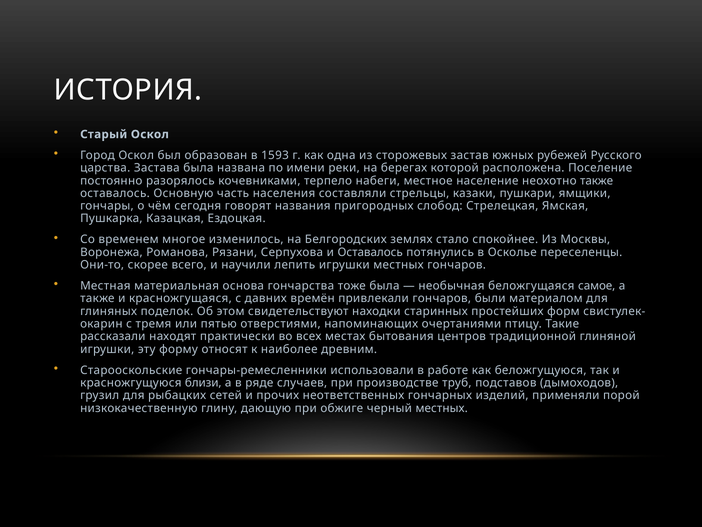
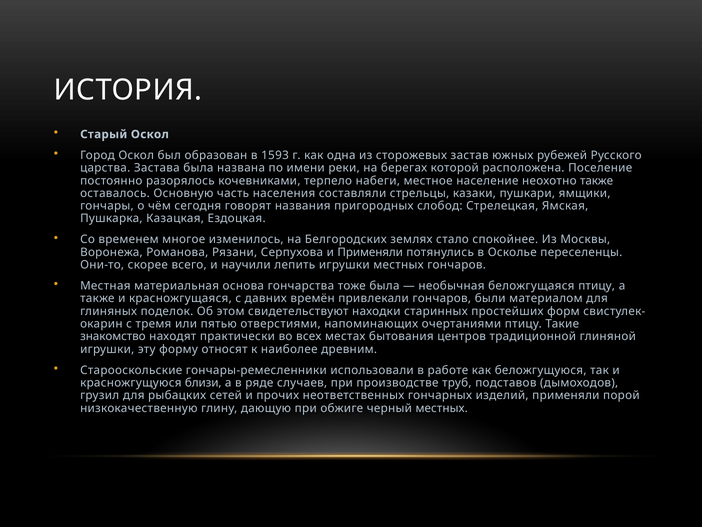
и Оставалось: Оставалось -> Применяли
беложгущаяся самое: самое -> птицу
рассказали: рассказали -> знакомство
